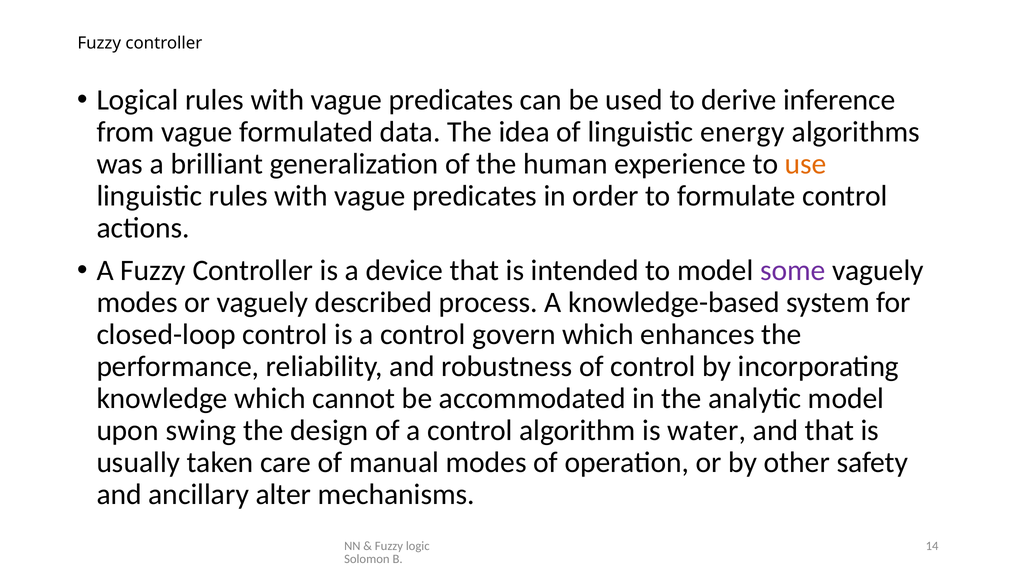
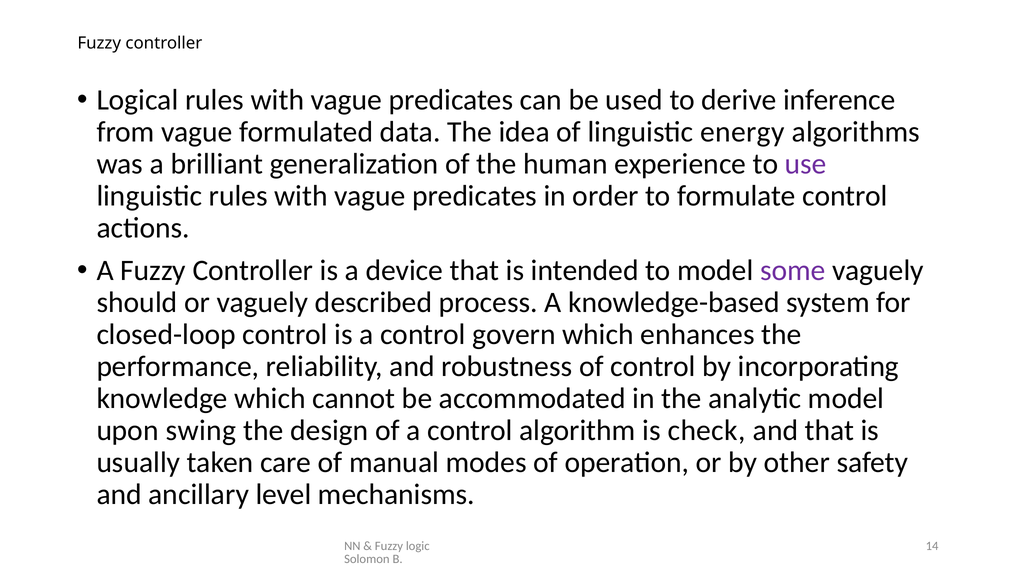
use colour: orange -> purple
modes at (137, 302): modes -> should
water: water -> check
alter: alter -> level
